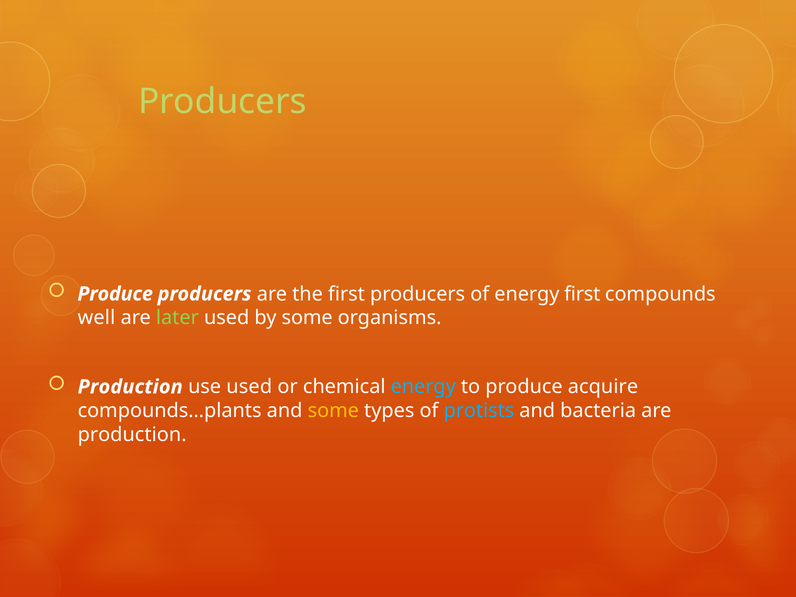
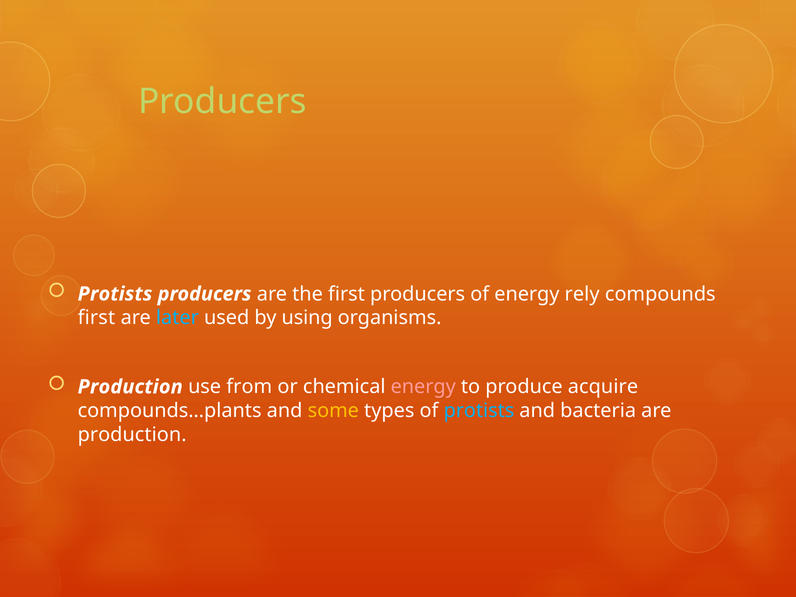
Produce at (115, 294): Produce -> Protists
energy first: first -> rely
well at (96, 318): well -> first
later colour: light green -> light blue
by some: some -> using
use used: used -> from
energy at (423, 387) colour: light blue -> pink
